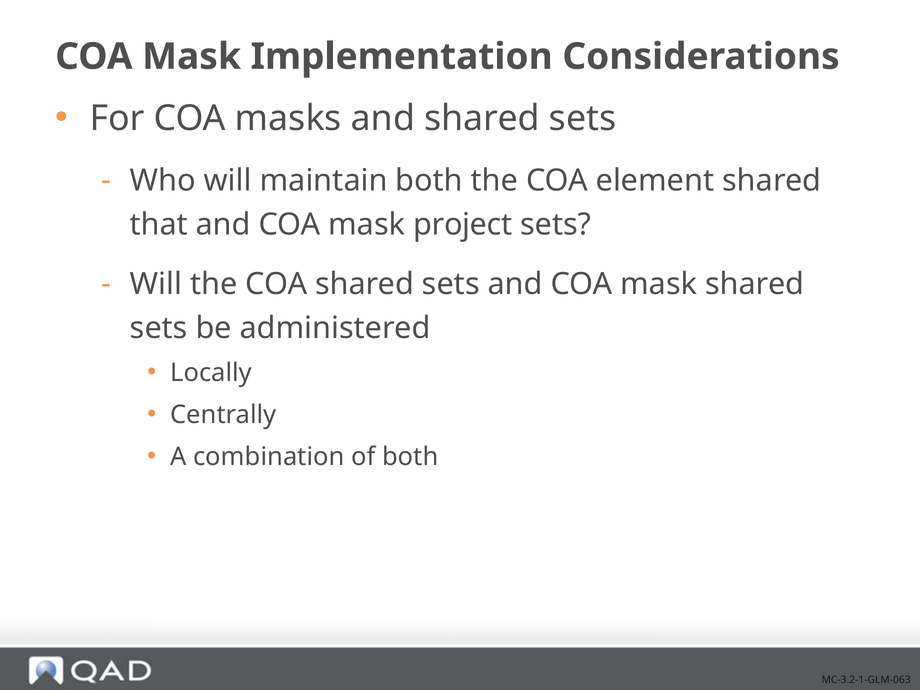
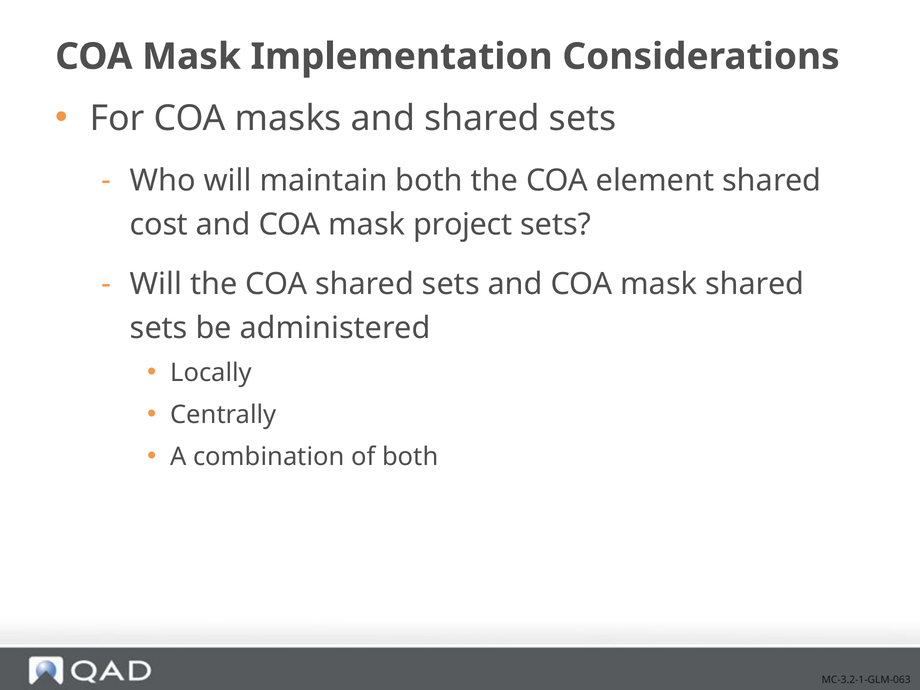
that: that -> cost
